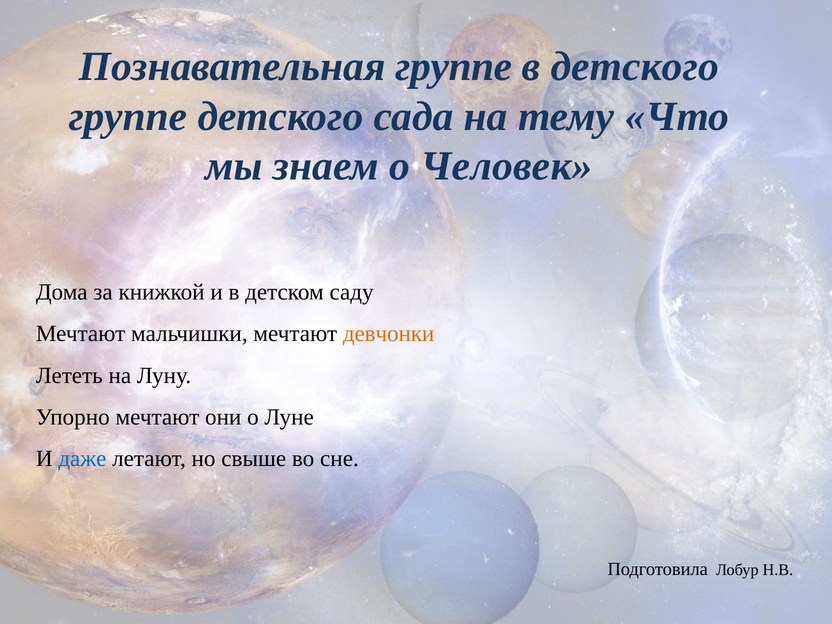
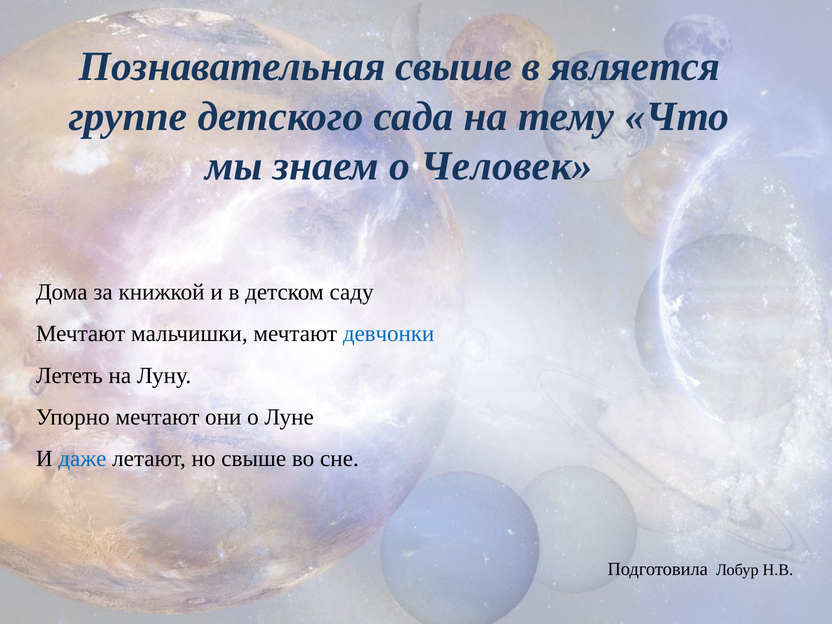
Познавательная группе: группе -> свыше
в детского: детского -> является
девчонки colour: orange -> blue
